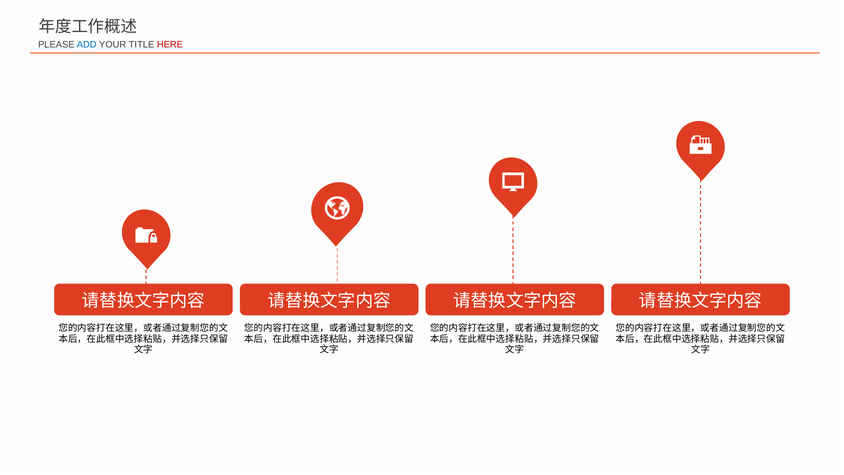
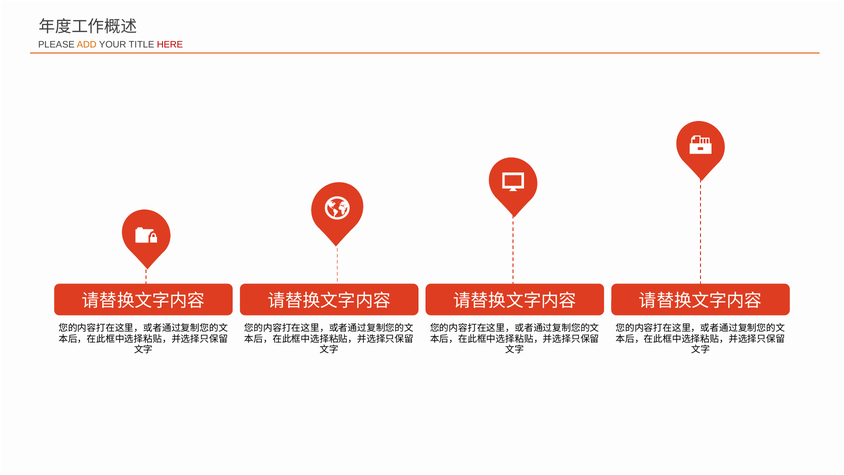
ADD colour: blue -> orange
